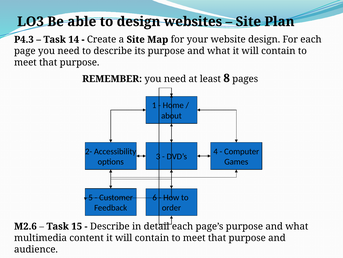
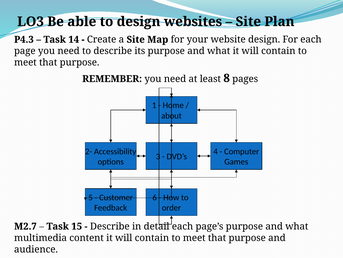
M2.6: M2.6 -> M2.7
